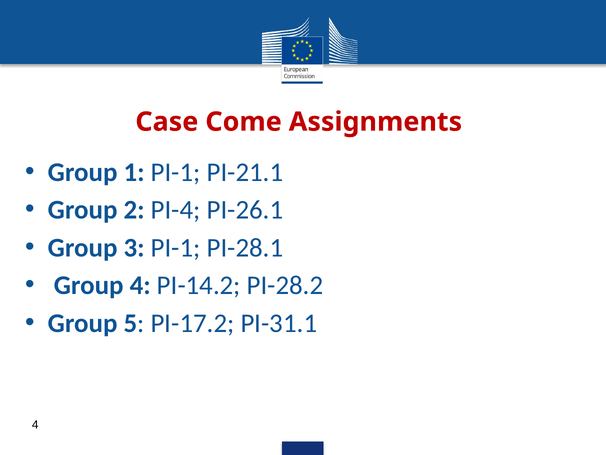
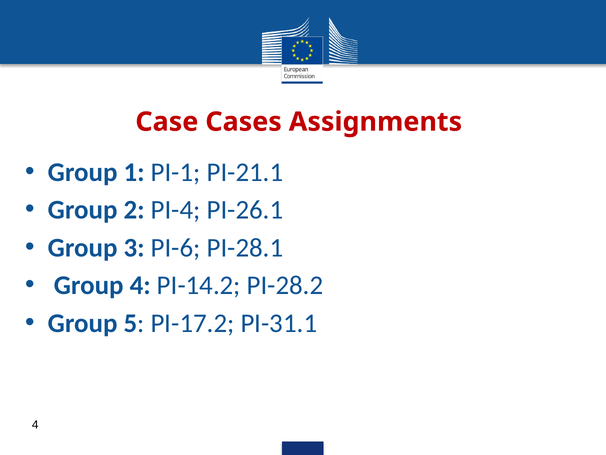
Come: Come -> Cases
3 PI-1: PI-1 -> PI-6
